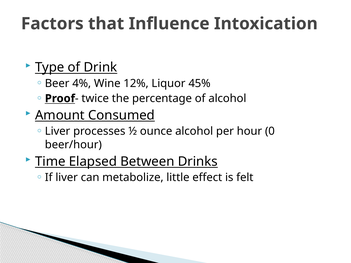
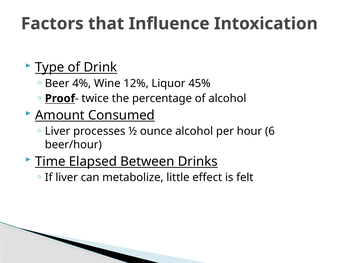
0: 0 -> 6
